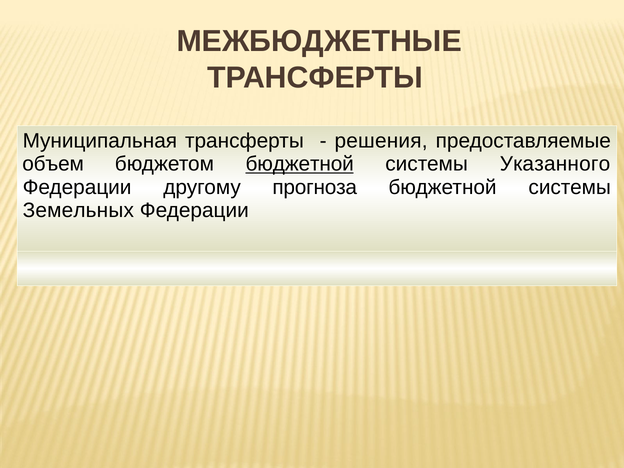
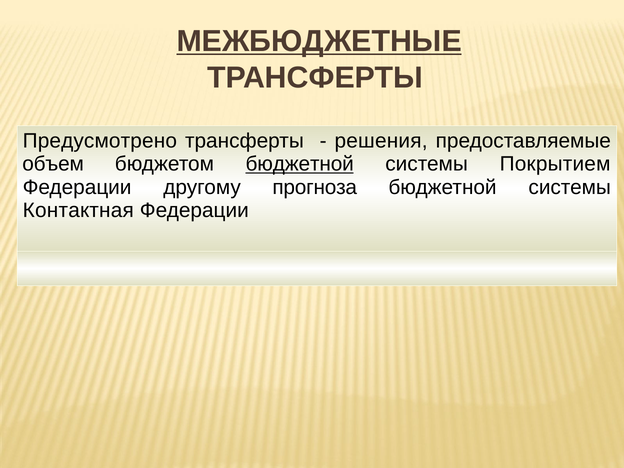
МЕЖБЮДЖЕТНЫЕ underline: none -> present
Муниципальная: Муниципальная -> Предусмотрено
Указанного: Указанного -> Покрытием
Земельных: Земельных -> Контактная
